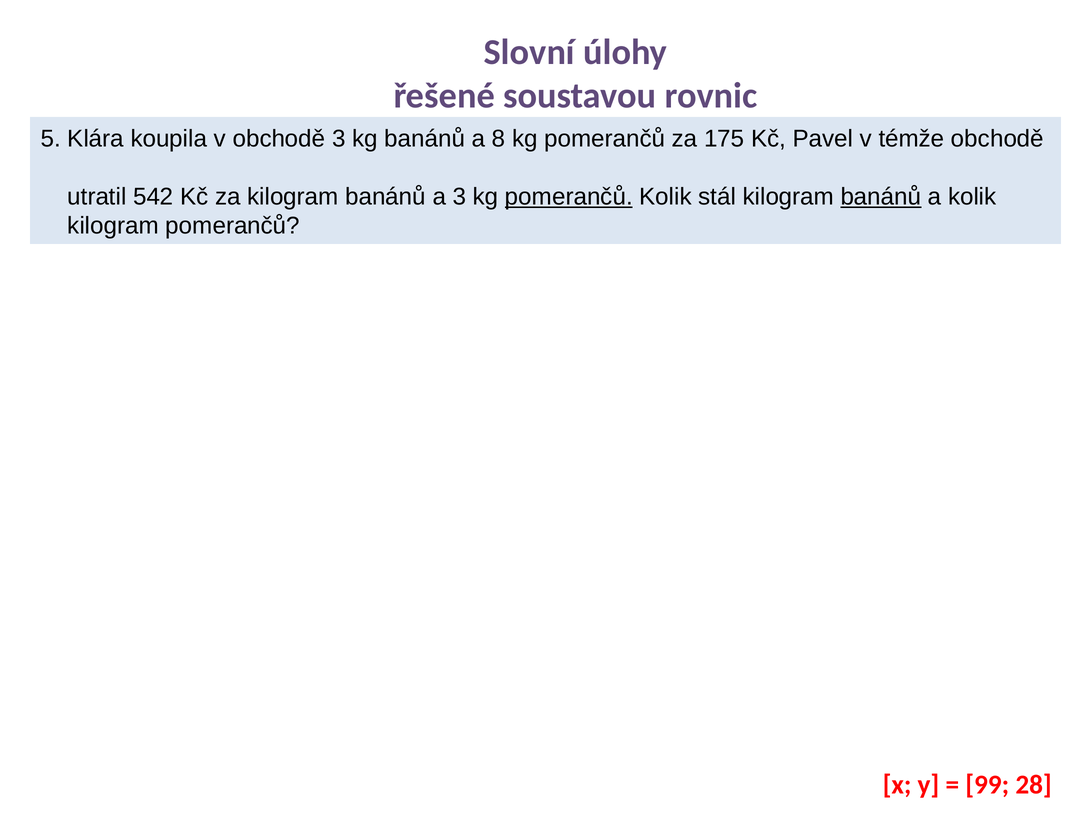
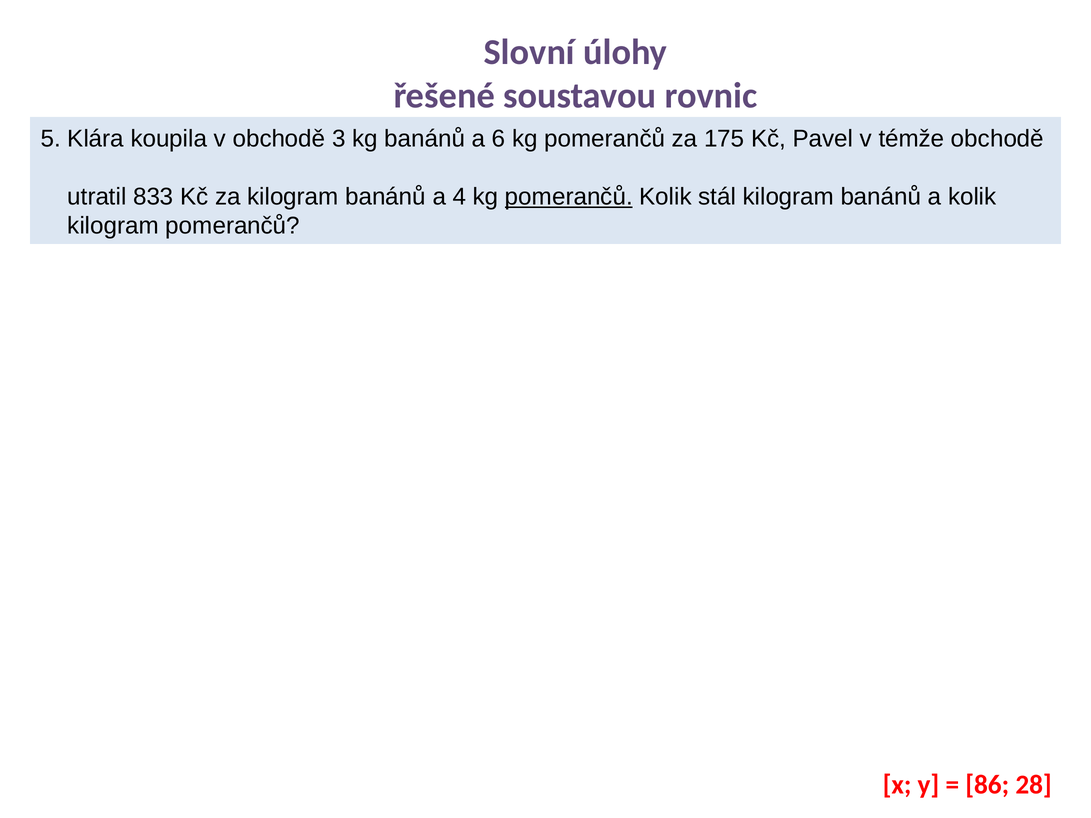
8: 8 -> 6
542: 542 -> 833
a 3: 3 -> 4
banánů at (881, 197) underline: present -> none
99: 99 -> 86
